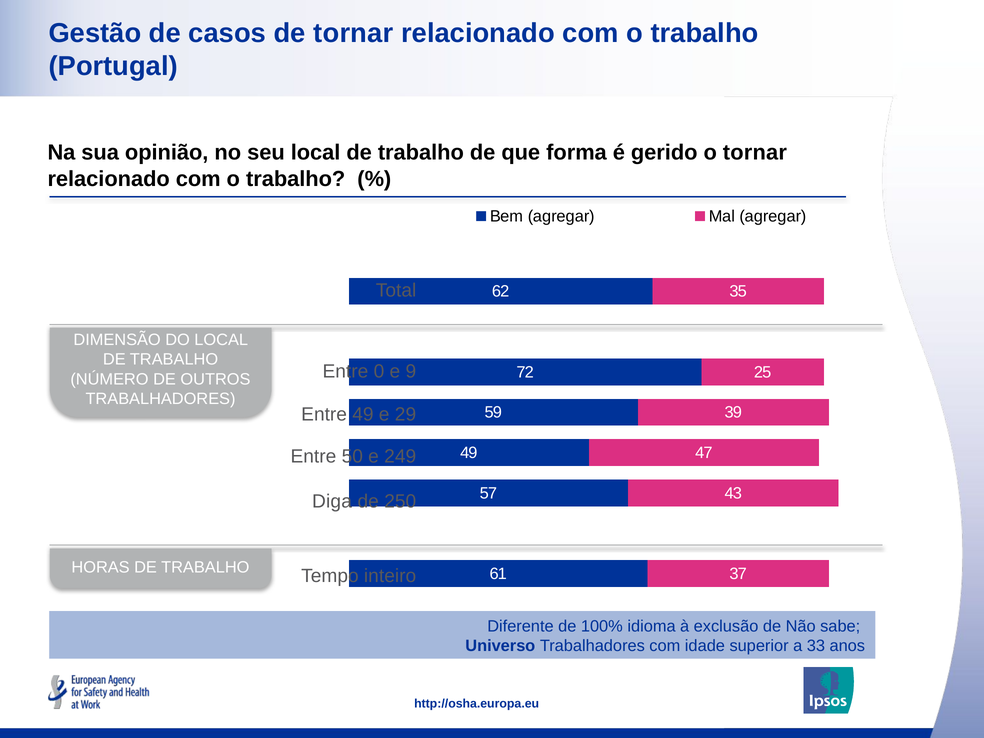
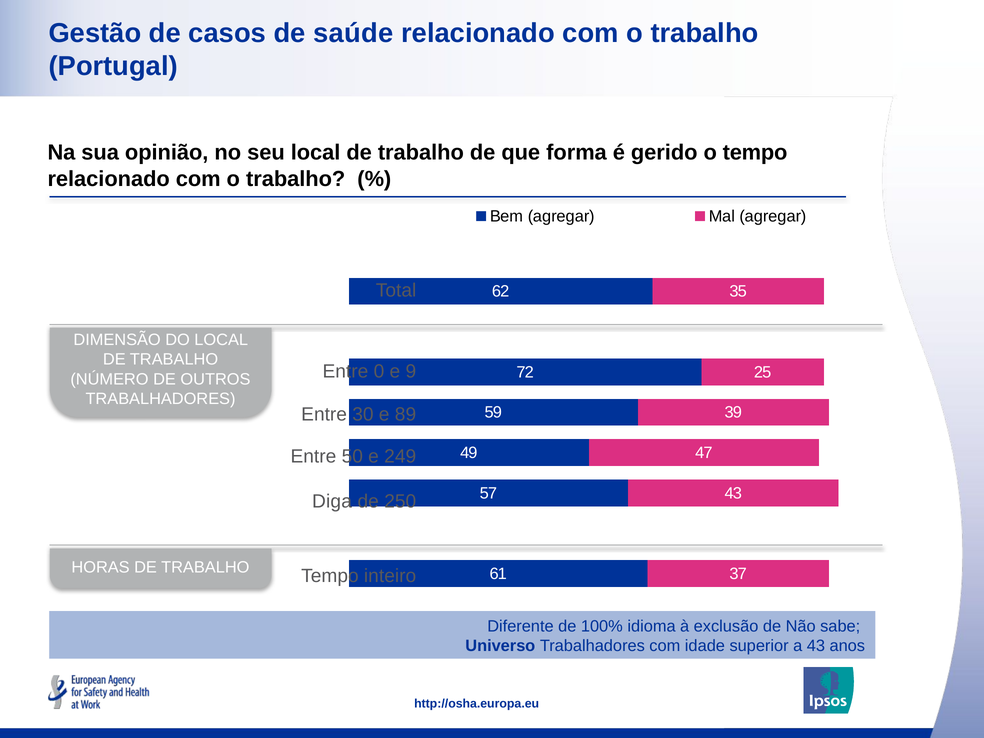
de tornar: tornar -> saúde
o tornar: tornar -> tempo
Entre 49: 49 -> 30
29: 29 -> 89
a 33: 33 -> 43
